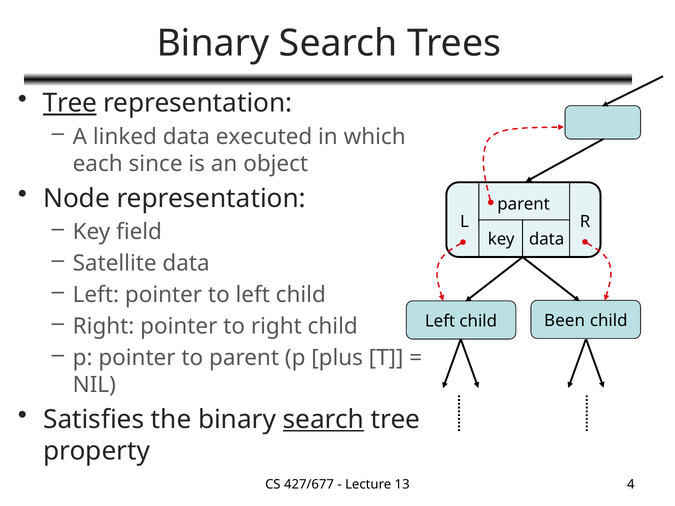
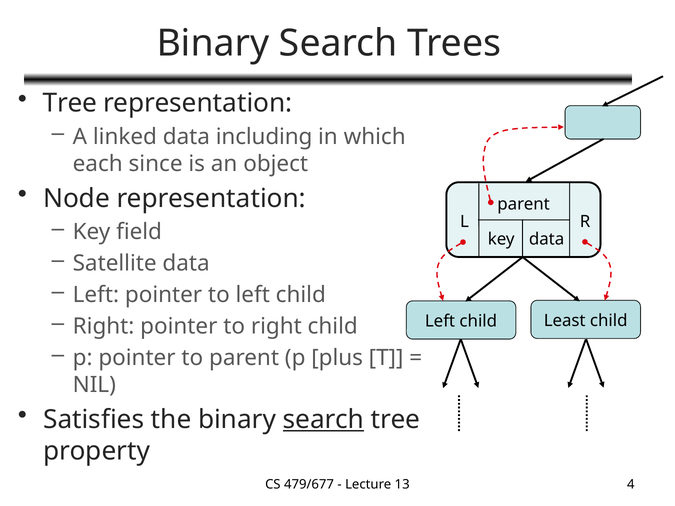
Tree at (70, 103) underline: present -> none
executed: executed -> including
Been: Been -> Least
427/677: 427/677 -> 479/677
